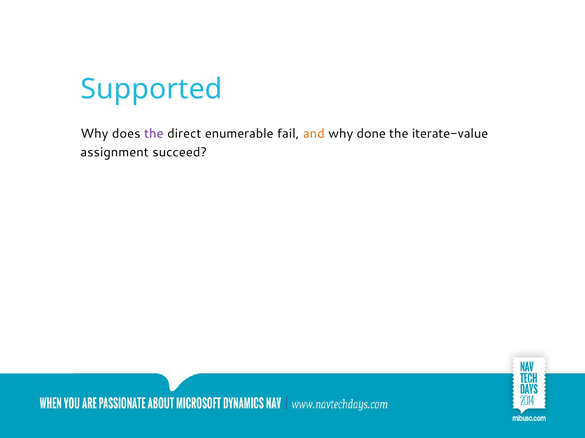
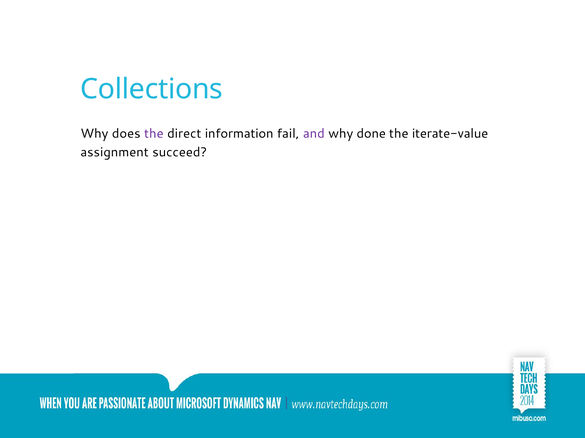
Supported: Supported -> Collections
enumerable: enumerable -> information
and colour: orange -> purple
